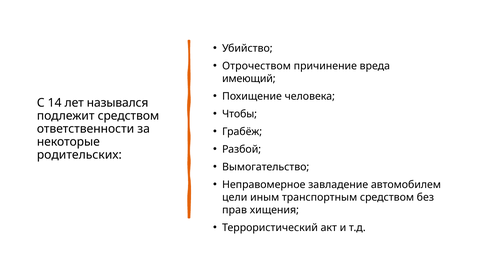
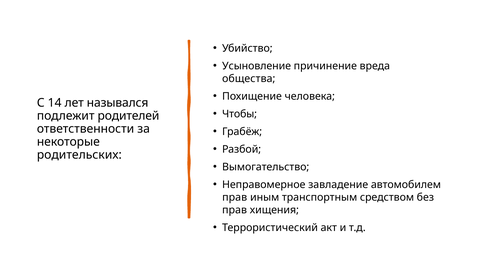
Отрочеством: Отрочеством -> Усыновление
имеющий: имеющий -> общества
подлежит средством: средством -> родителей
цели at (235, 197): цели -> прав
